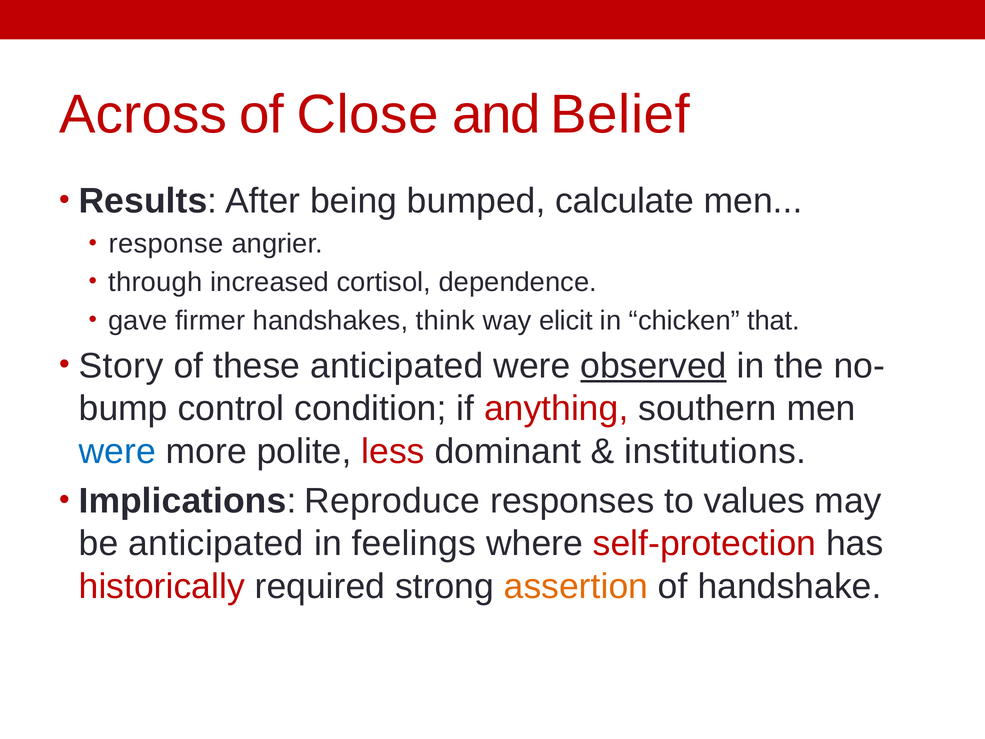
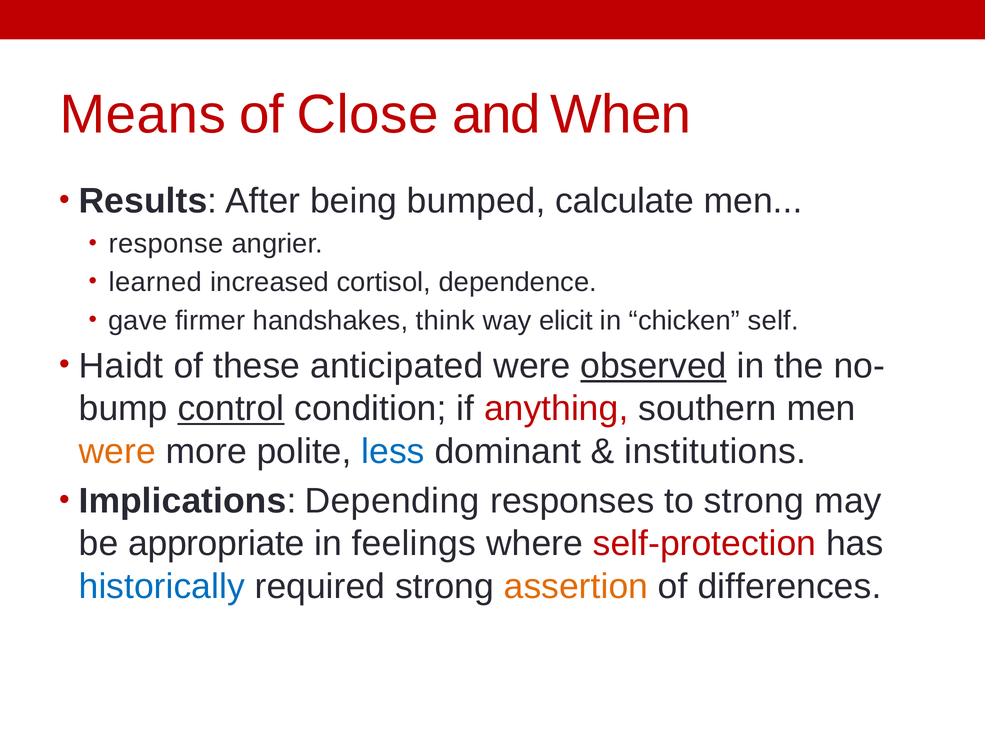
Across: Across -> Means
Belief: Belief -> When
through: through -> learned
that: that -> self
Story: Story -> Haidt
control underline: none -> present
were at (117, 451) colour: blue -> orange
less colour: red -> blue
Reproduce: Reproduce -> Depending
to values: values -> strong
be anticipated: anticipated -> appropriate
historically colour: red -> blue
handshake: handshake -> differences
